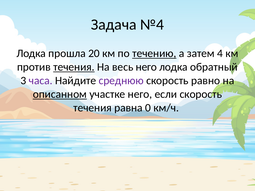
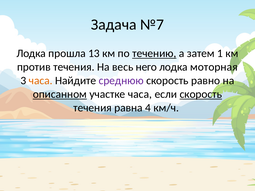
№4: №4 -> №7
20: 20 -> 13
4: 4 -> 1
течения at (74, 67) underline: present -> none
обратный: обратный -> моторная
часа at (41, 81) colour: purple -> orange
участке него: него -> часа
скорость at (201, 94) underline: none -> present
0: 0 -> 4
